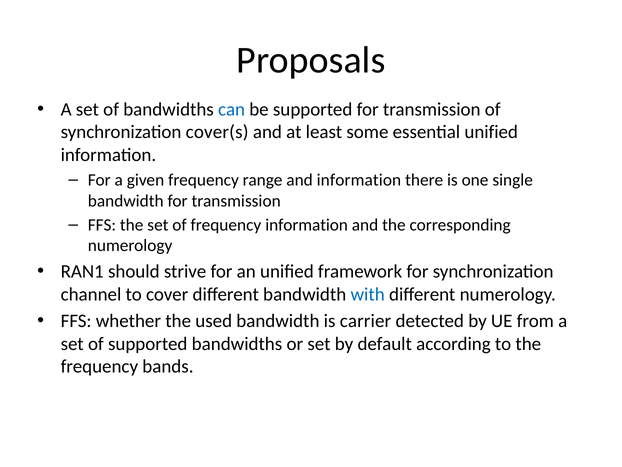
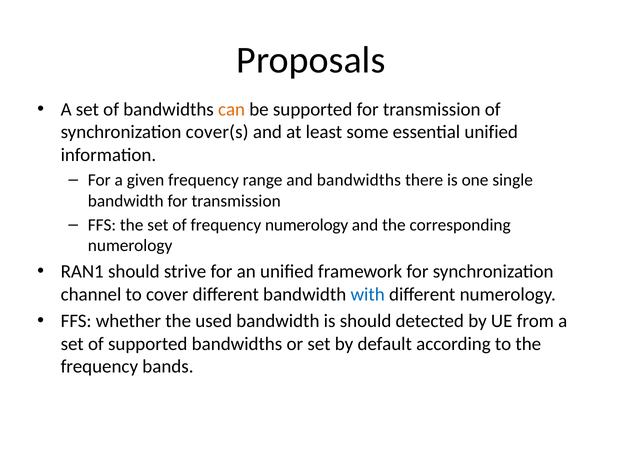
can colour: blue -> orange
and information: information -> bandwidths
frequency information: information -> numerology
is carrier: carrier -> should
